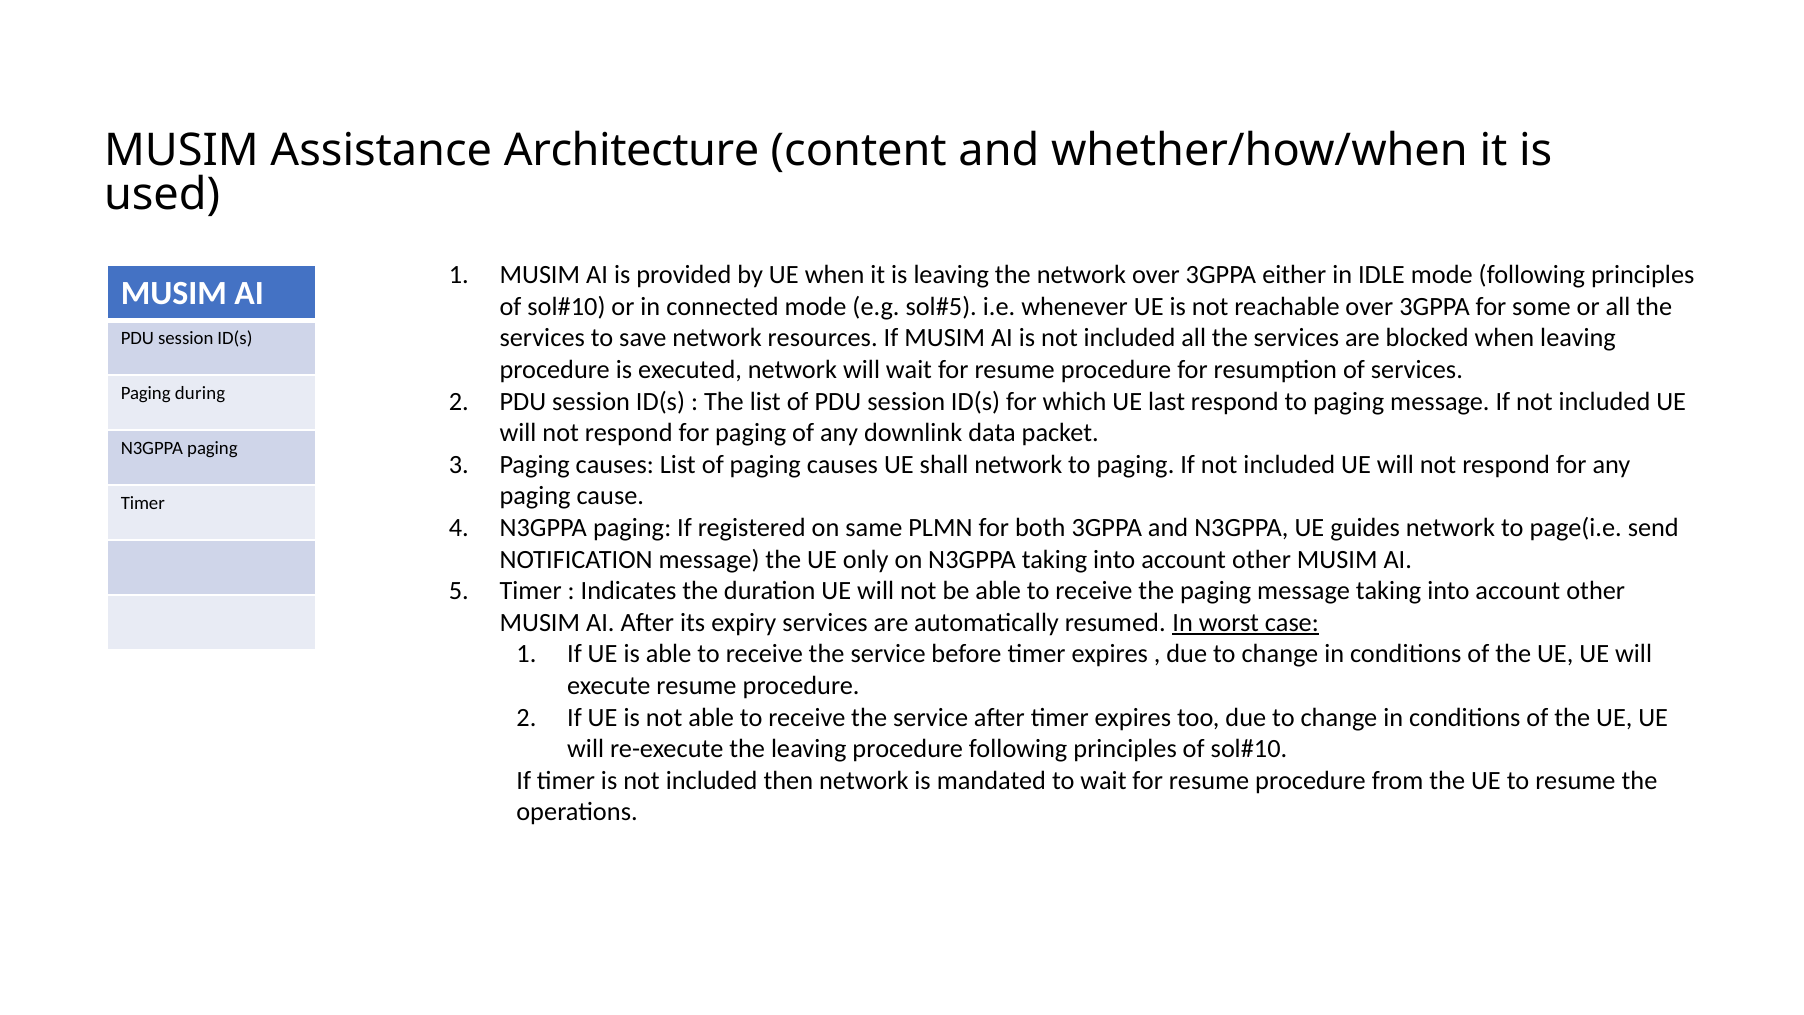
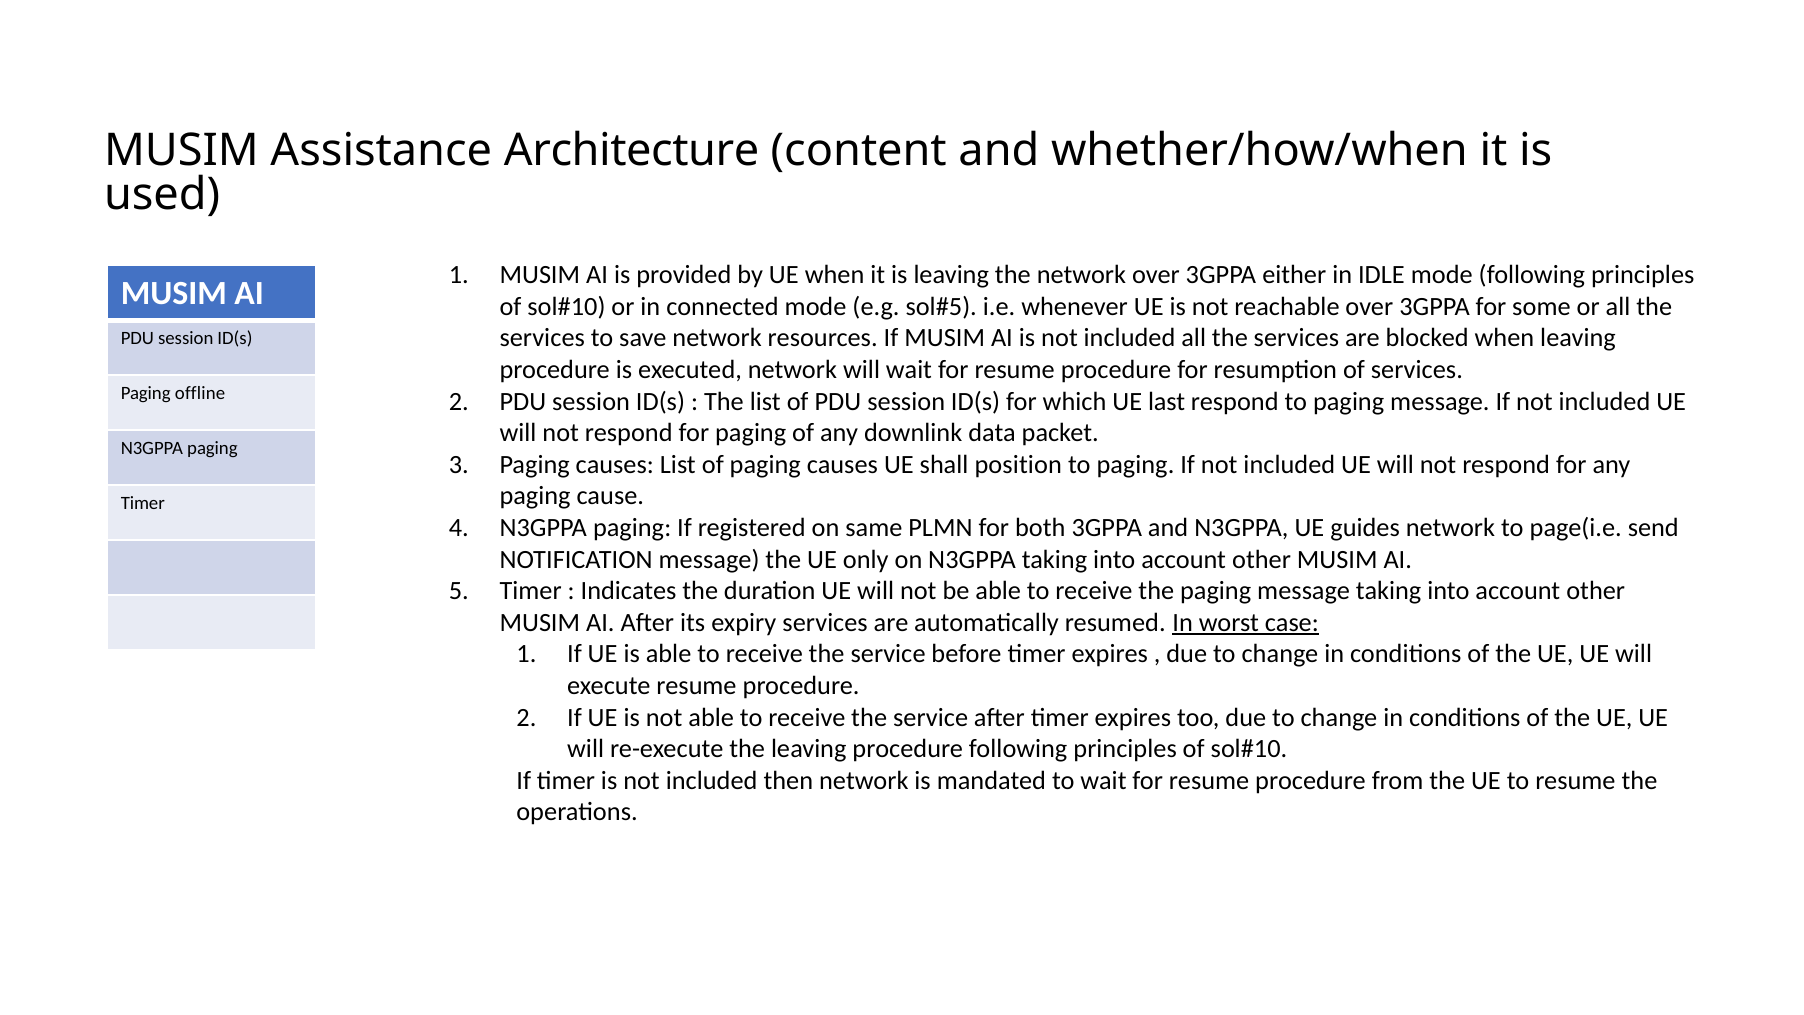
during: during -> offline
shall network: network -> position
